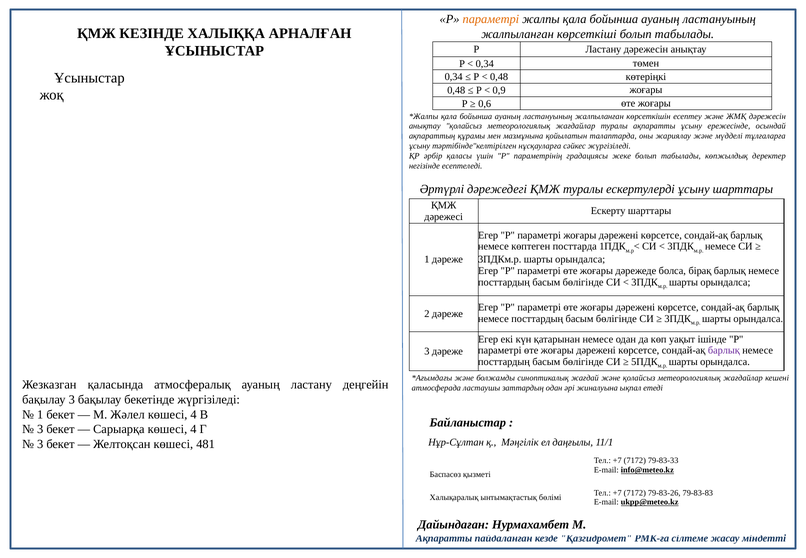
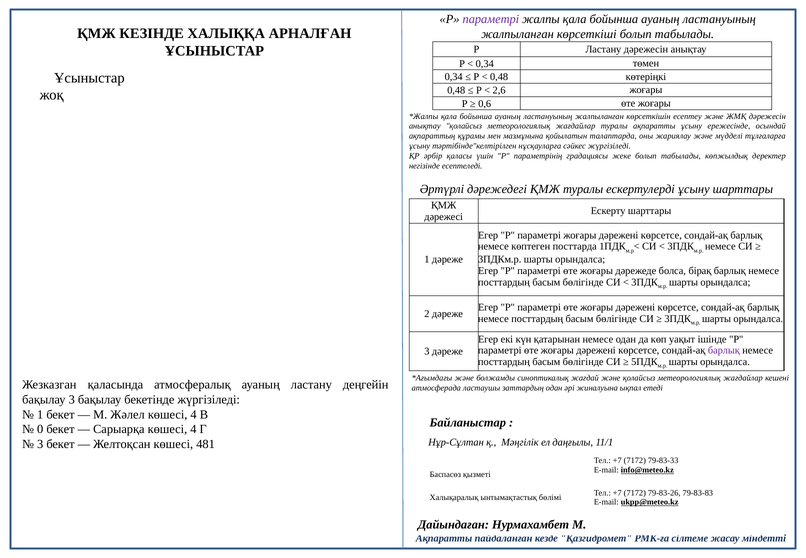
параметрі at (491, 19) colour: orange -> purple
0,9: 0,9 -> 2,6
3 at (40, 429): 3 -> 0
